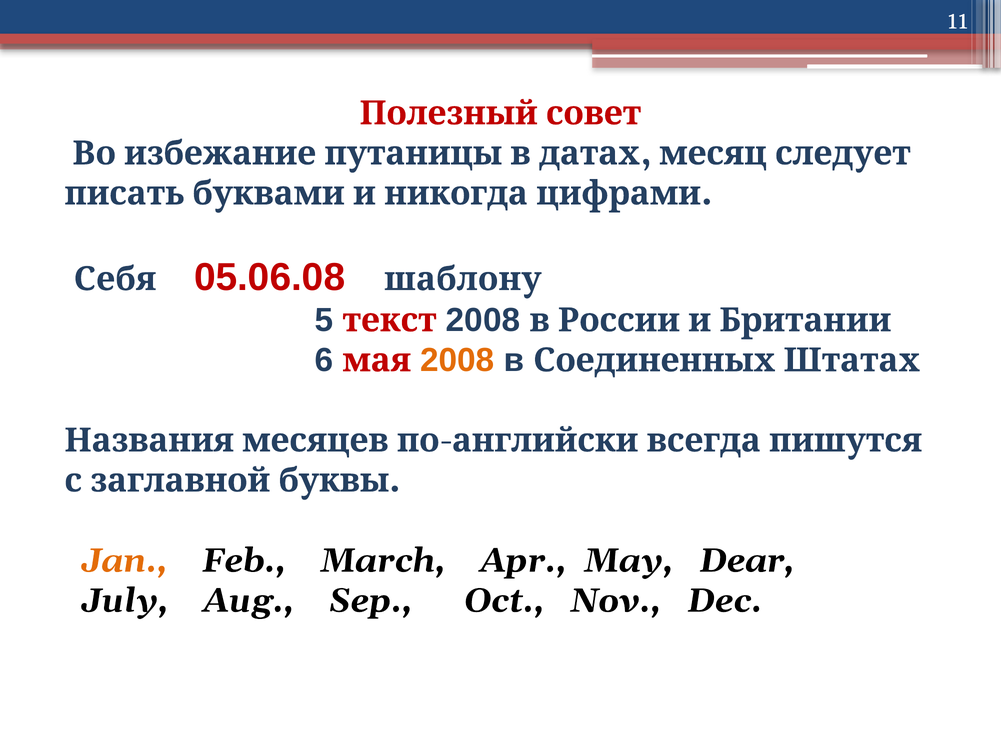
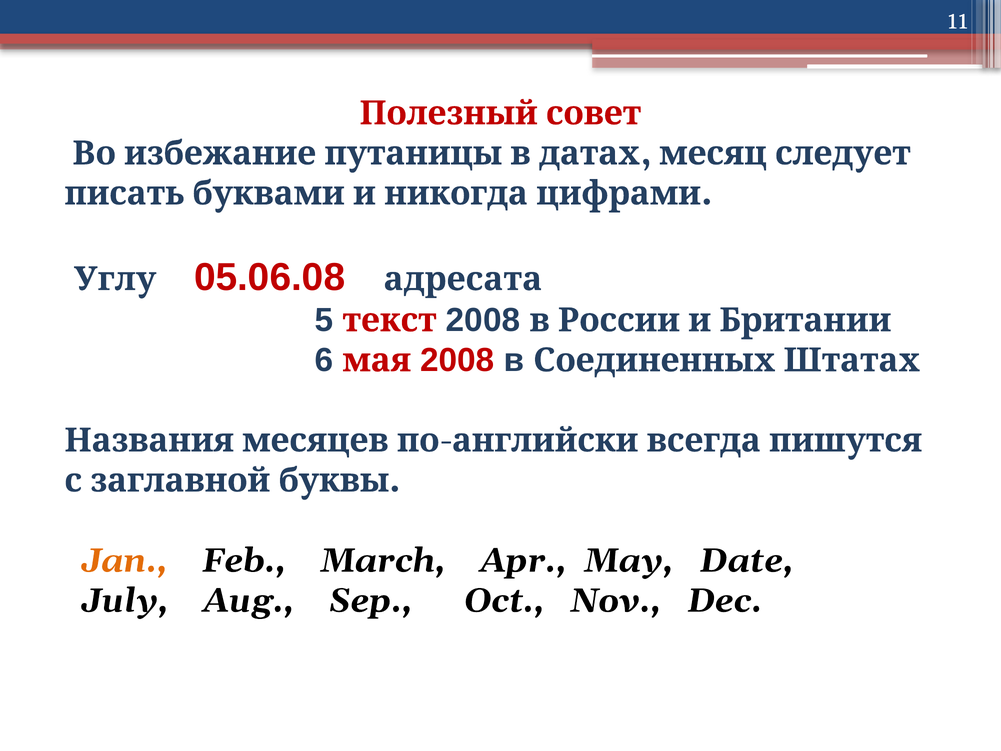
Себя: Себя -> Углу
шаблону: шаблону -> адресата
2008 at (457, 360) colour: orange -> red
Dear: Dear -> Date
